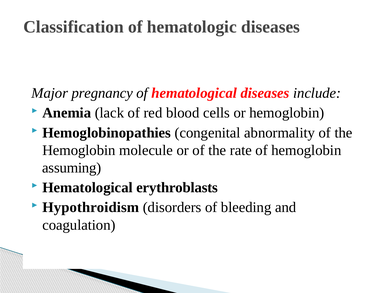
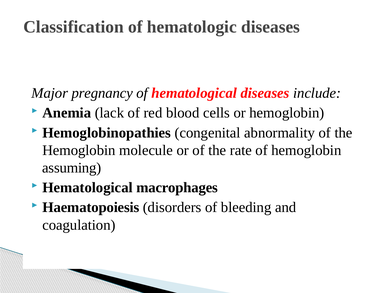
erythroblasts: erythroblasts -> macrophages
Hypothroidism: Hypothroidism -> Haematopoiesis
